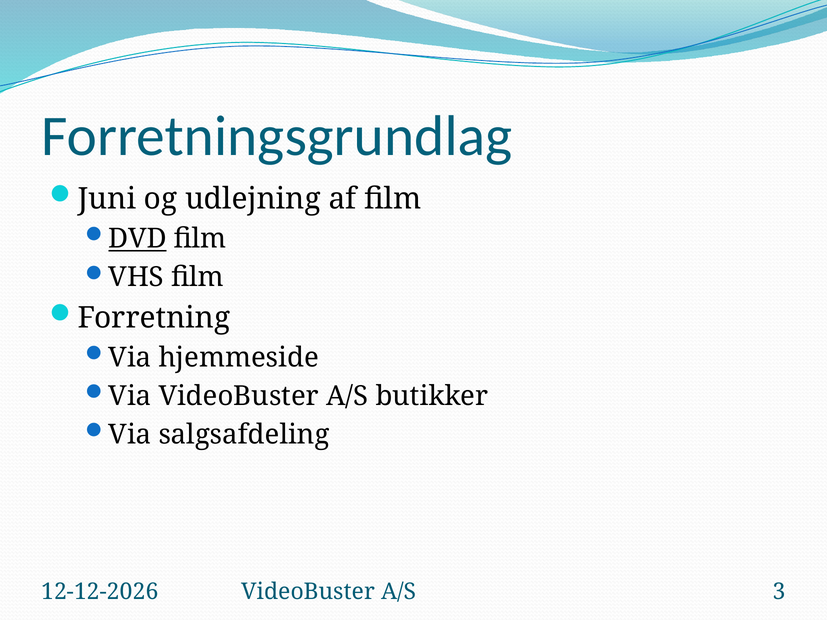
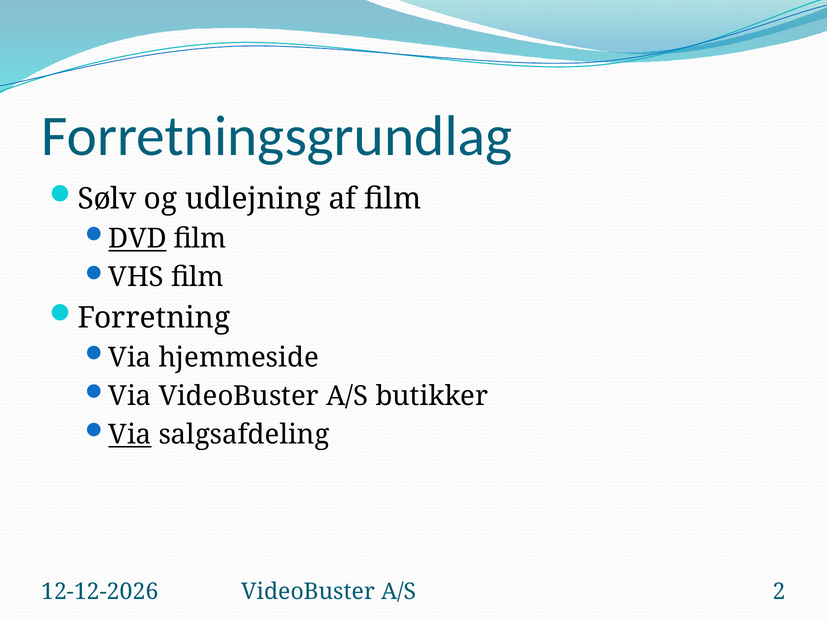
Juni: Juni -> Sølv
Via at (130, 435) underline: none -> present
3: 3 -> 2
